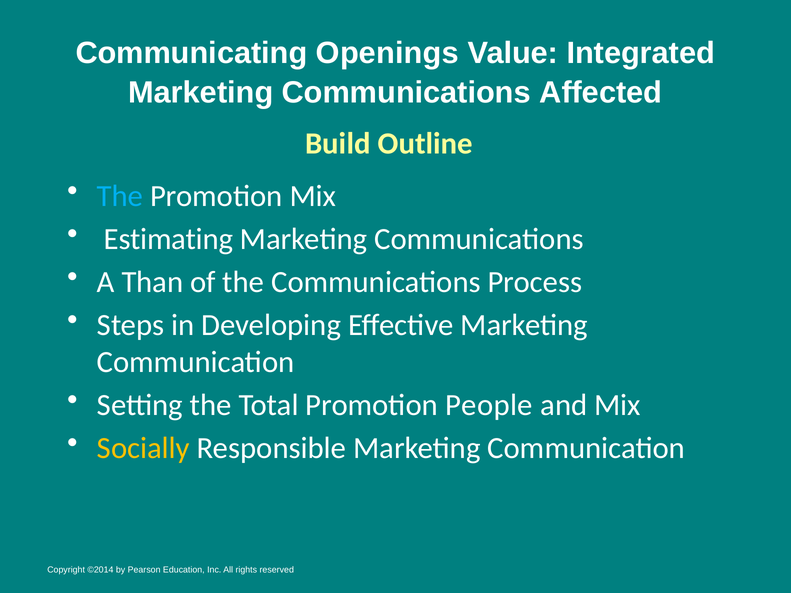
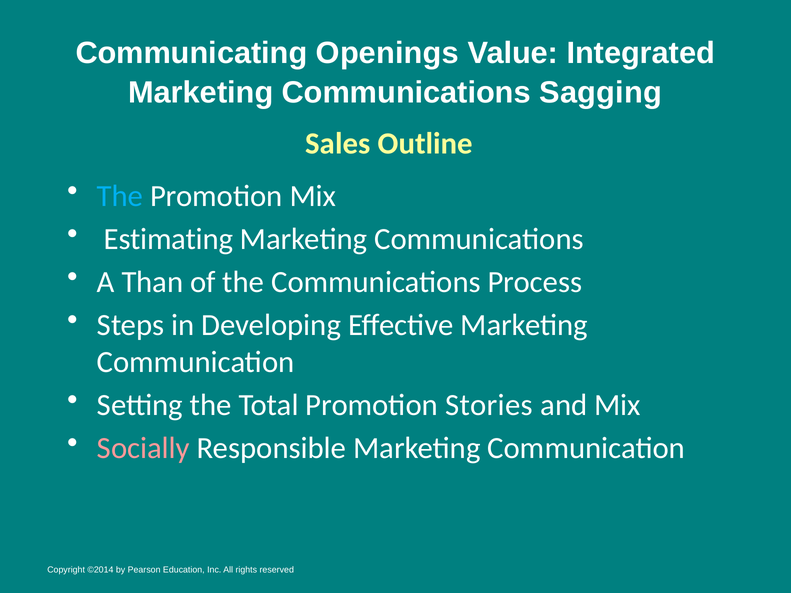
Affected: Affected -> Sagging
Build: Build -> Sales
People: People -> Stories
Socially colour: yellow -> pink
